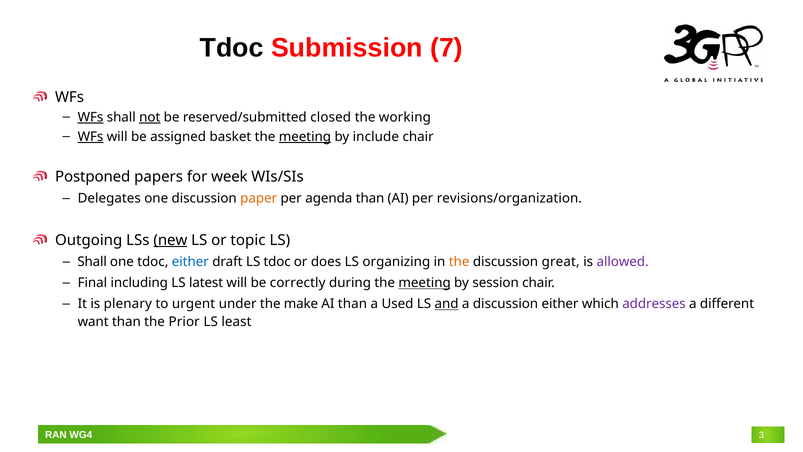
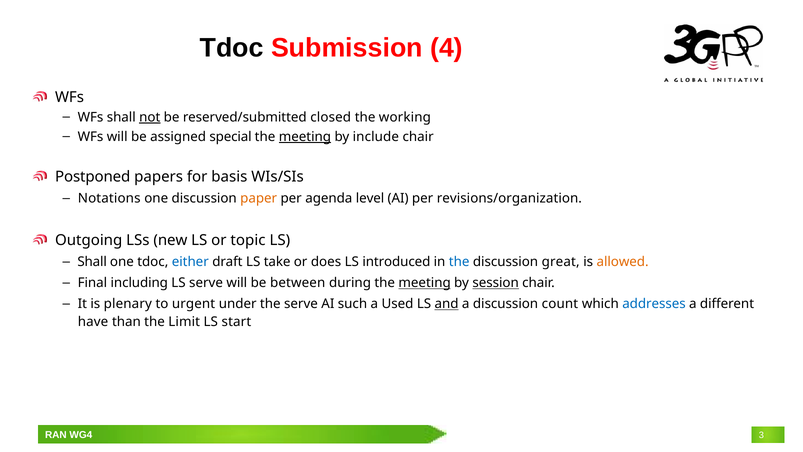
7: 7 -> 4
WFs at (91, 117) underline: present -> none
WFs at (91, 137) underline: present -> none
basket: basket -> special
week: week -> basis
Delegates: Delegates -> Notations
agenda than: than -> level
new underline: present -> none
LS tdoc: tdoc -> take
organizing: organizing -> introduced
the at (459, 262) colour: orange -> blue
allowed colour: purple -> orange
LS latest: latest -> serve
correctly: correctly -> between
session underline: none -> present
the make: make -> serve
AI than: than -> such
discussion either: either -> count
addresses colour: purple -> blue
want: want -> have
Prior: Prior -> Limit
least: least -> start
